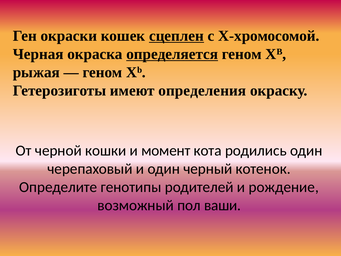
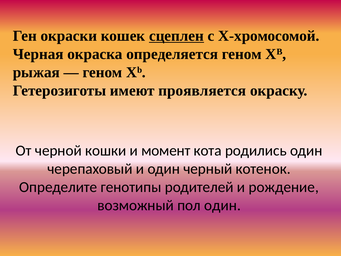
определяется underline: present -> none
определения: определения -> проявляется
пол ваши: ваши -> один
